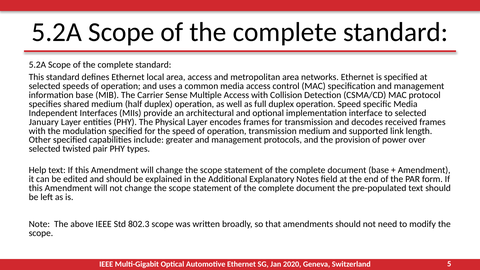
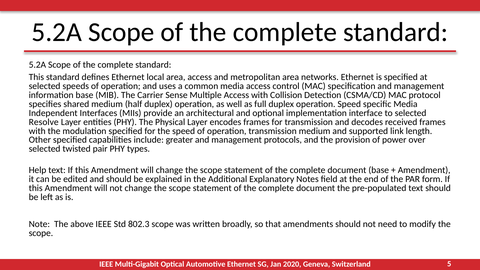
January: January -> Resolve
